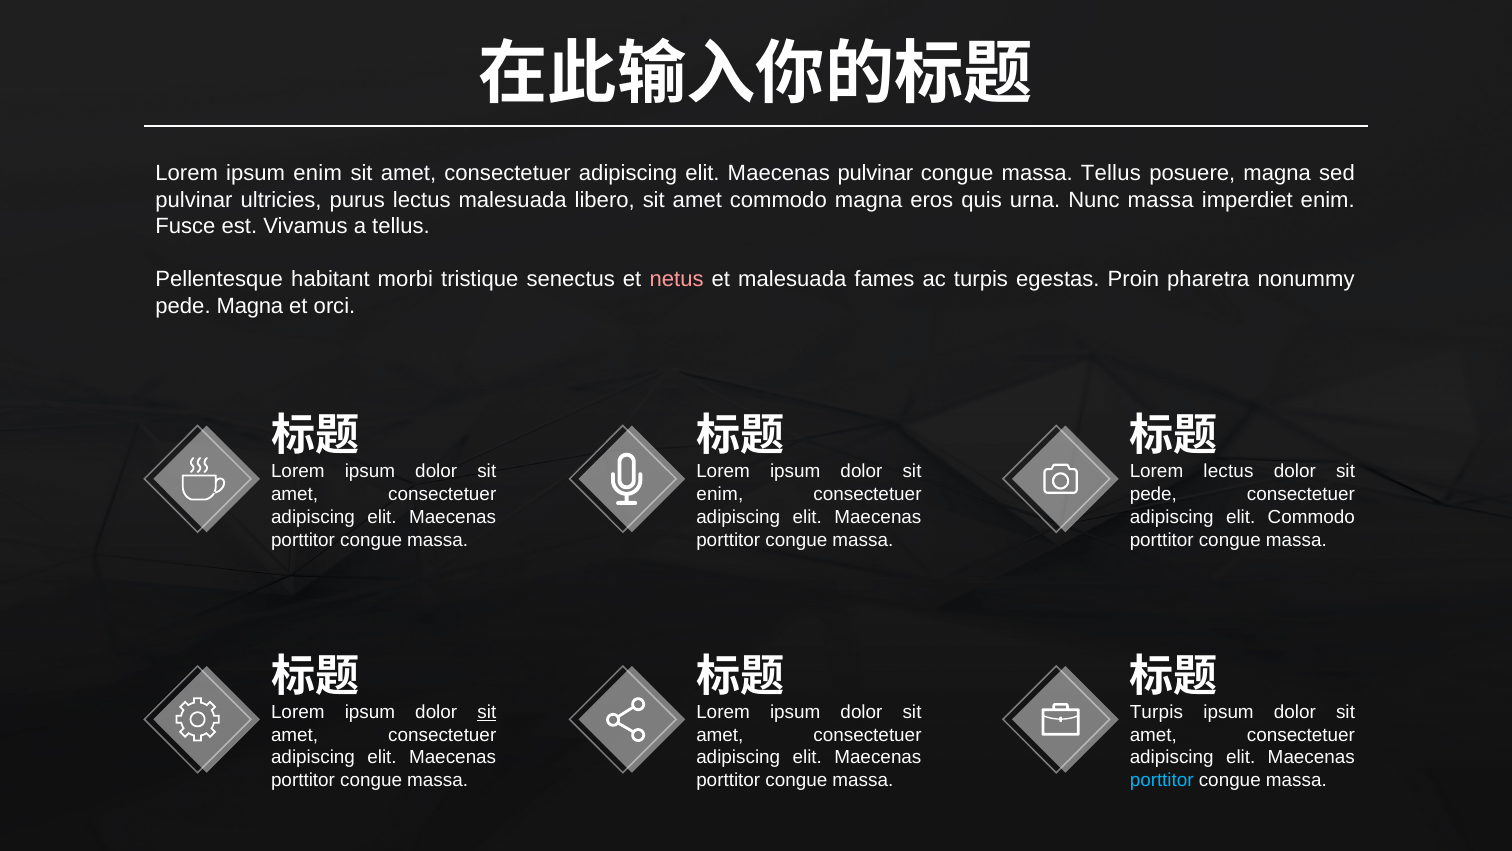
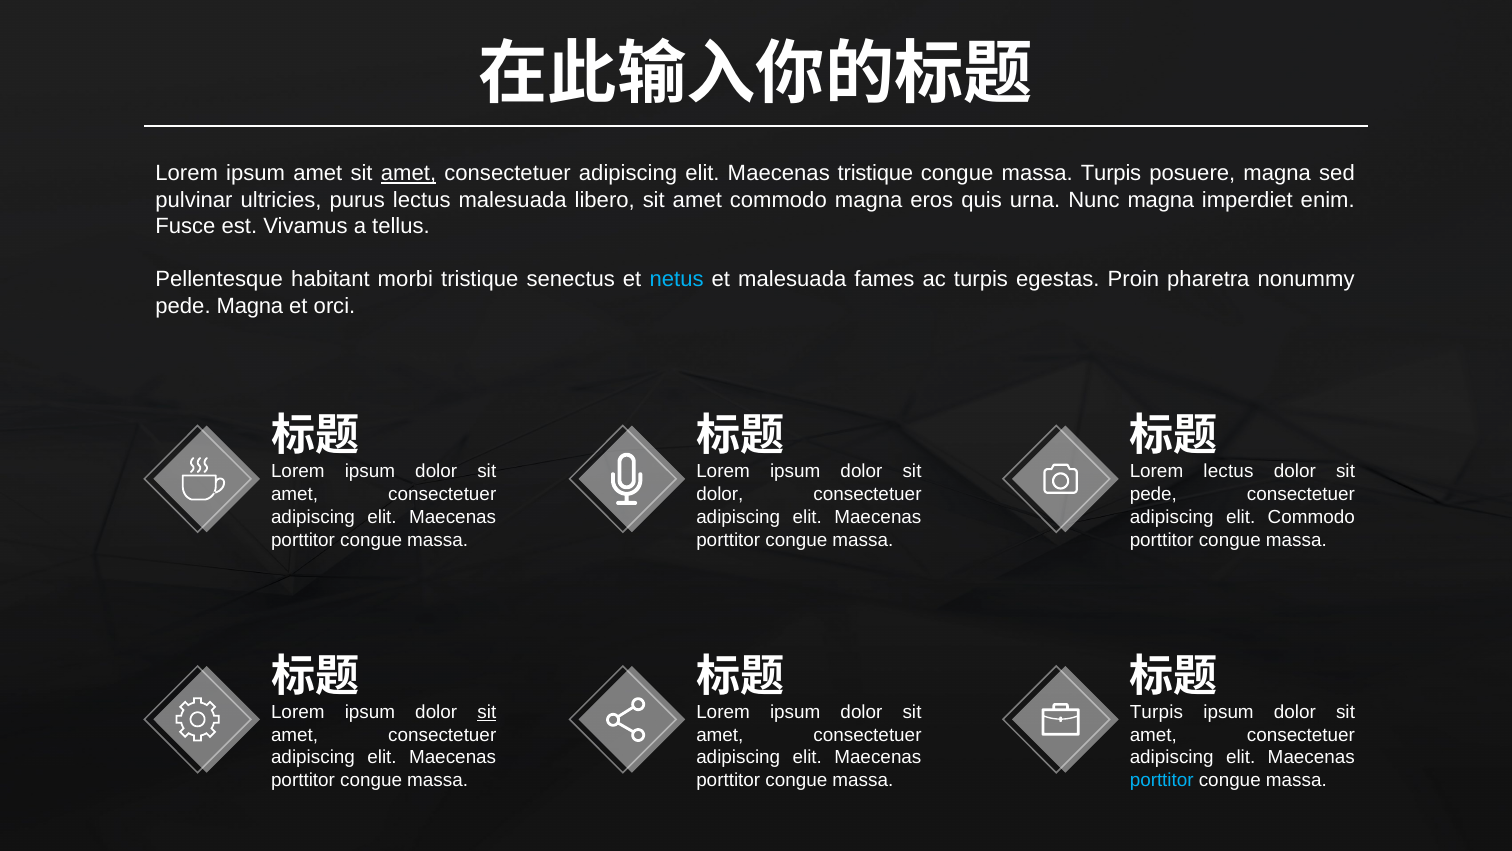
ipsum enim: enim -> amet
amet at (408, 173) underline: none -> present
Maecenas pulvinar: pulvinar -> tristique
massa Tellus: Tellus -> Turpis
Nunc massa: massa -> magna
netus colour: pink -> light blue
enim at (720, 494): enim -> dolor
